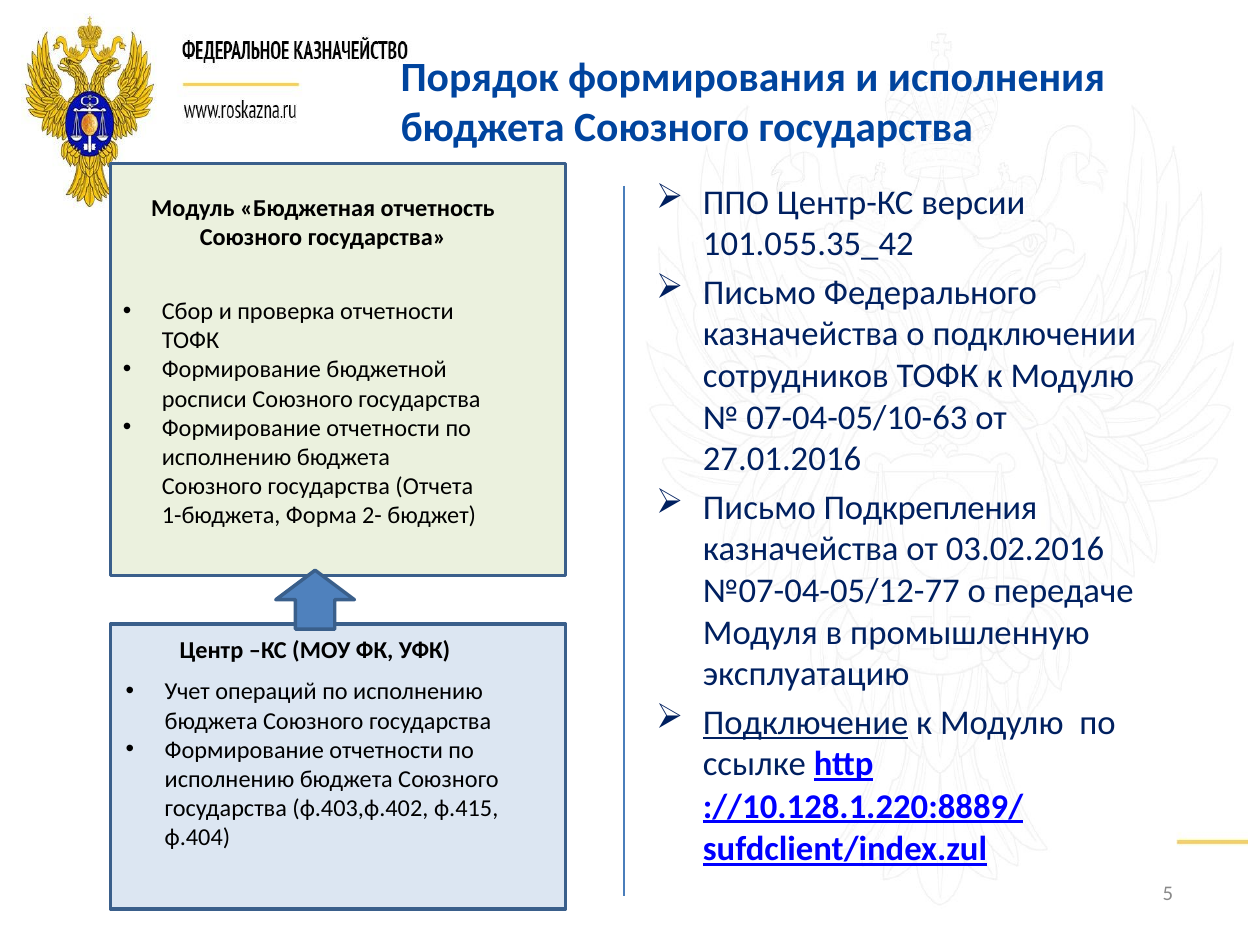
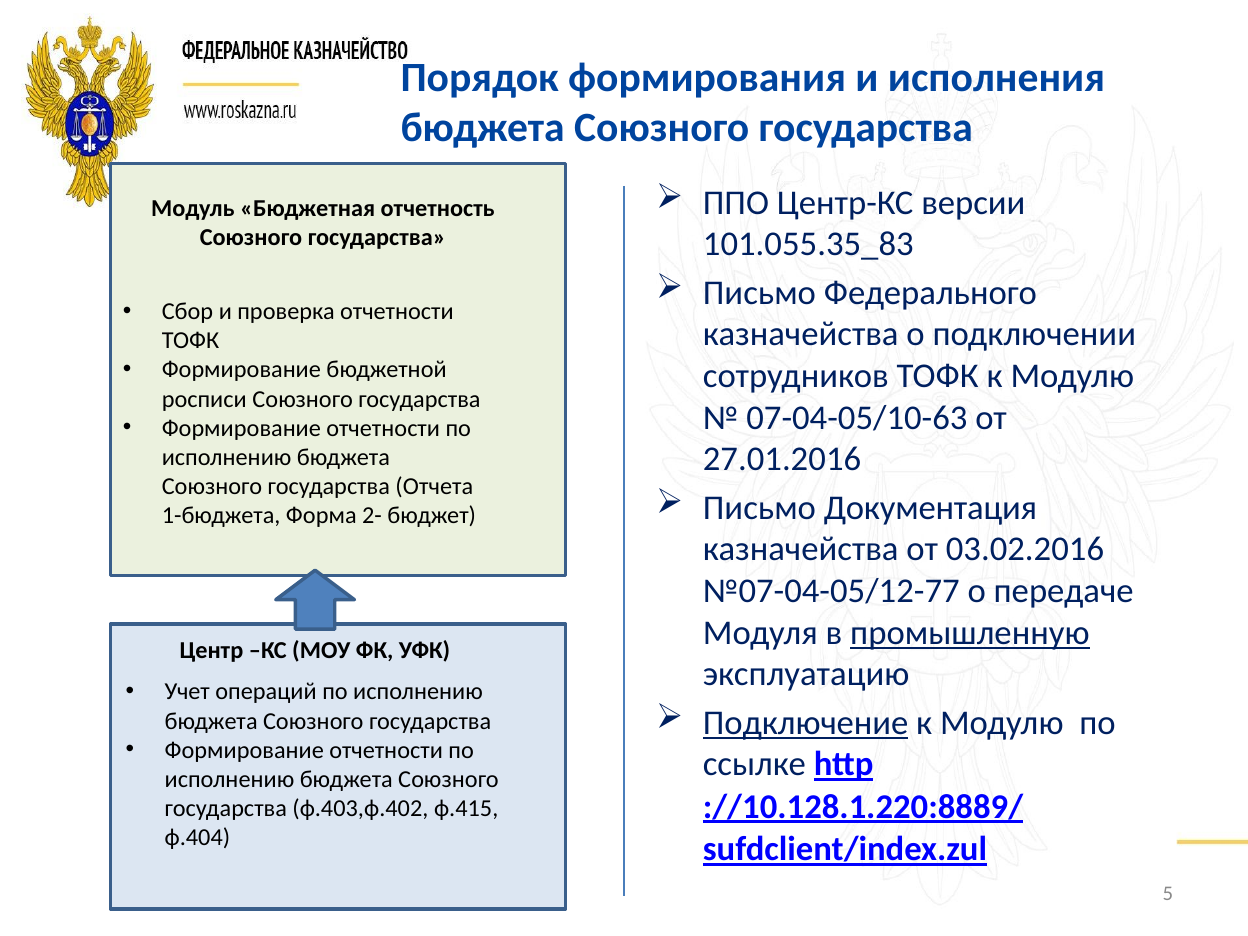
101.055.35_42: 101.055.35_42 -> 101.055.35_83
Подкрепления: Подкрепления -> Документация
промышленную underline: none -> present
